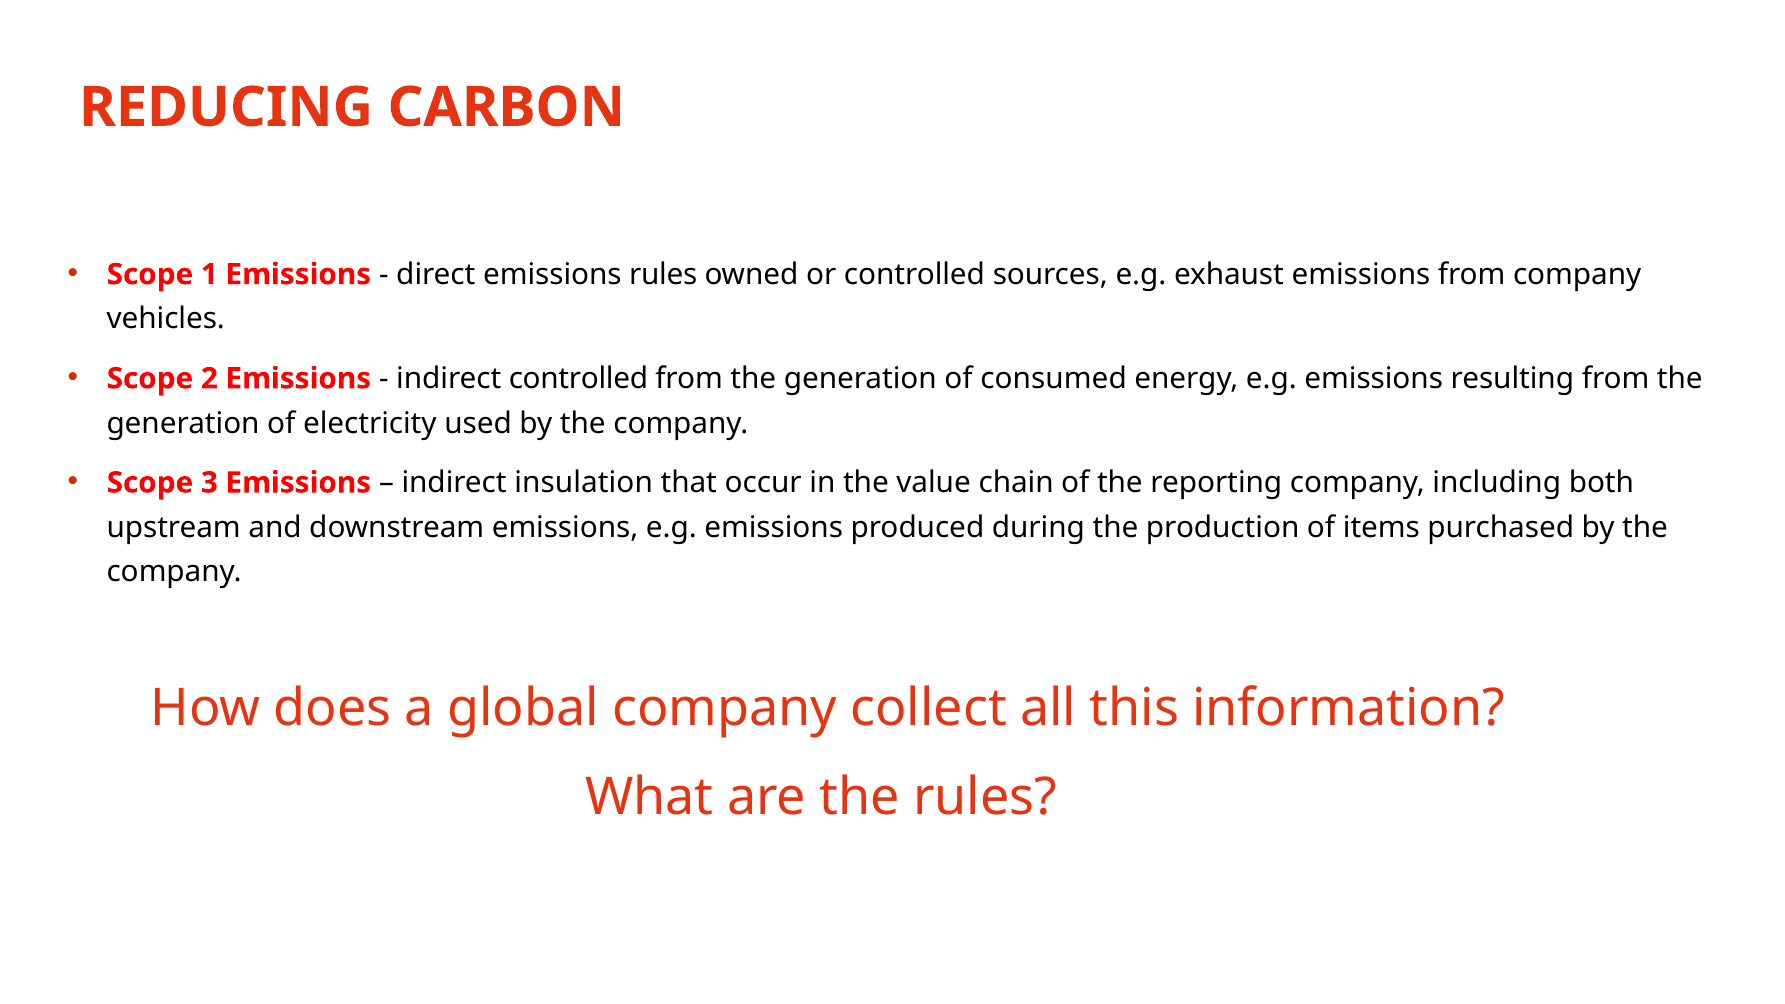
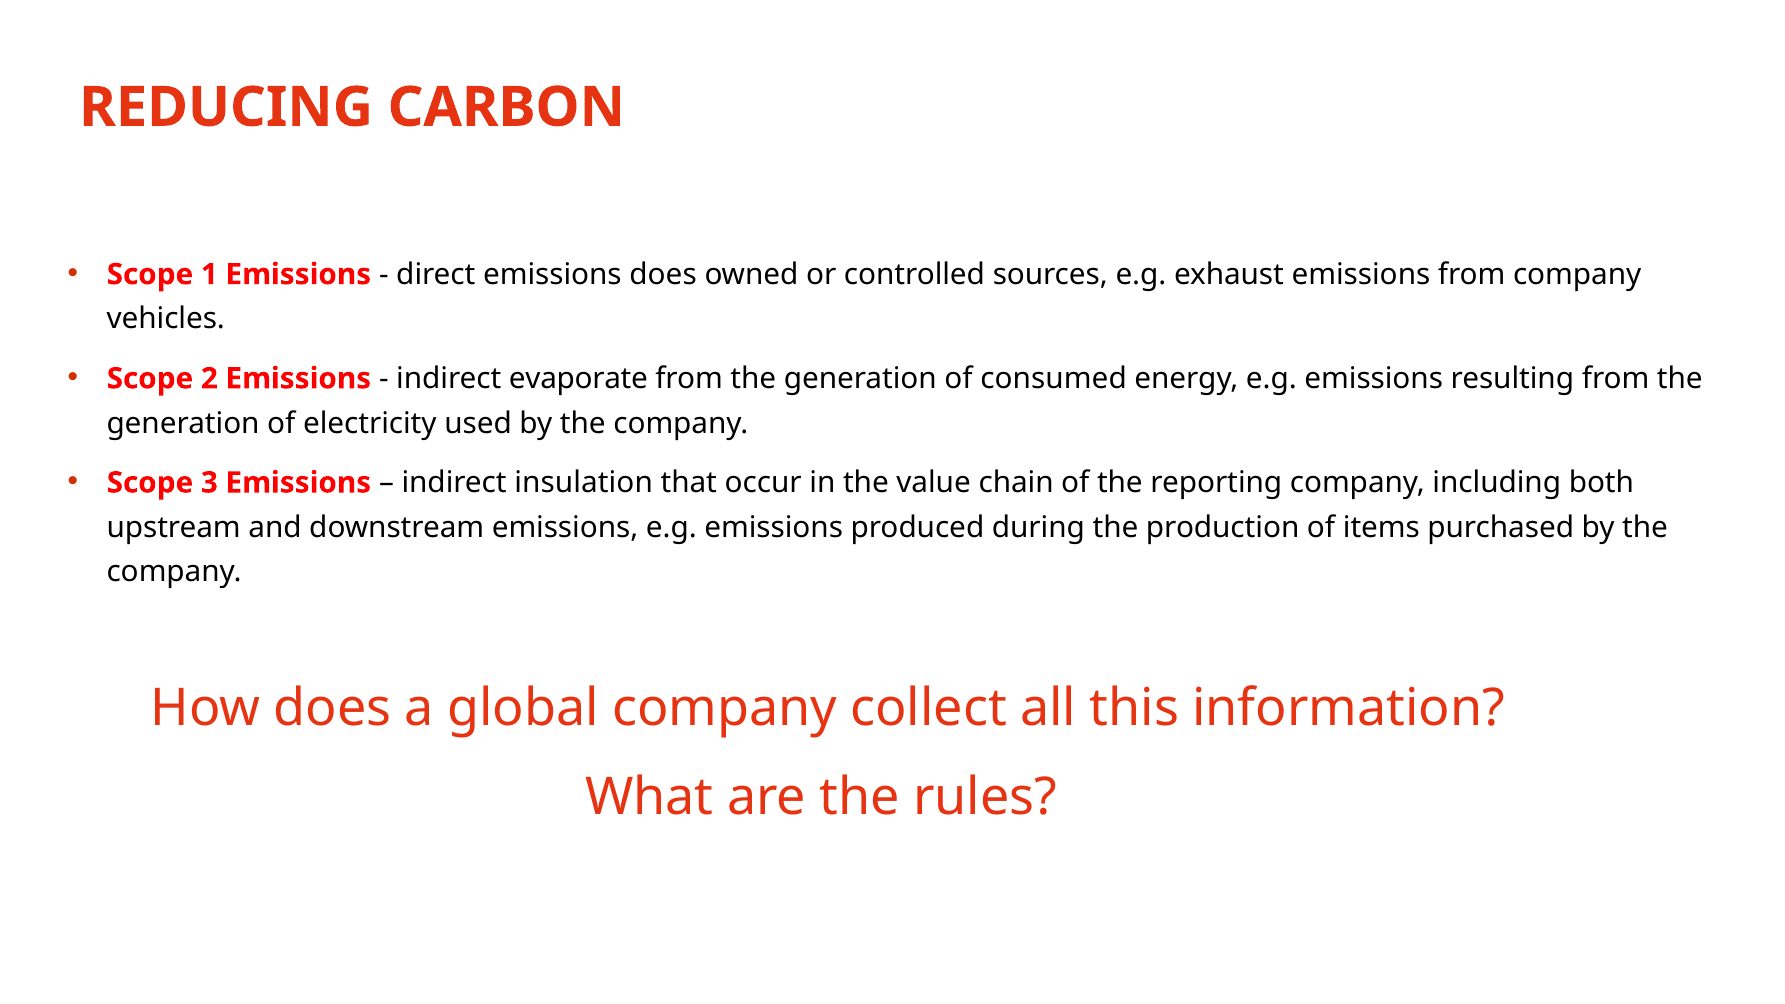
emissions rules: rules -> does
indirect controlled: controlled -> evaporate
